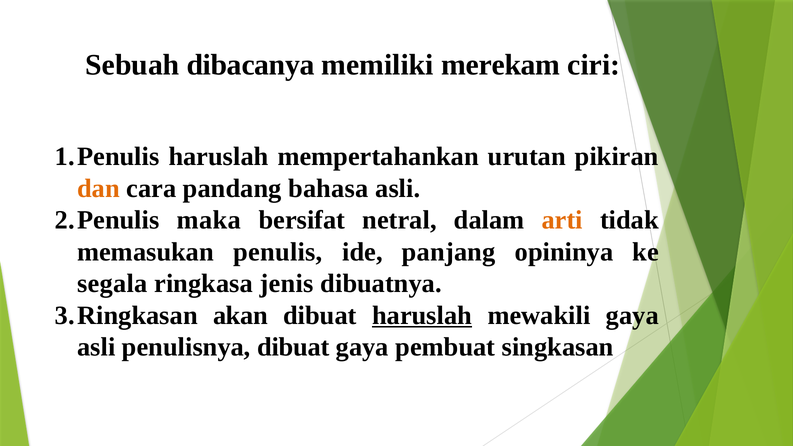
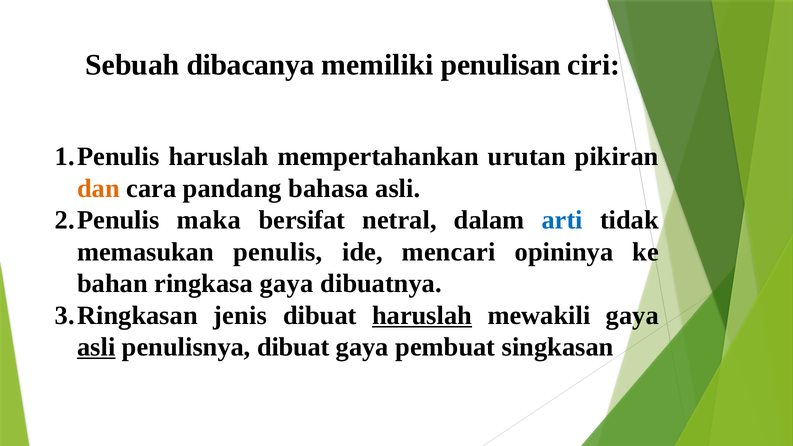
merekam: merekam -> penulisan
arti colour: orange -> blue
panjang: panjang -> mencari
segala: segala -> bahan
ringkasa jenis: jenis -> gaya
akan: akan -> jenis
asli at (96, 347) underline: none -> present
